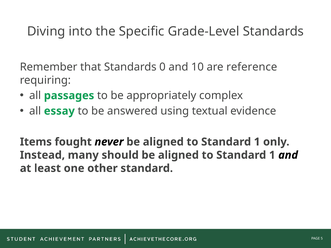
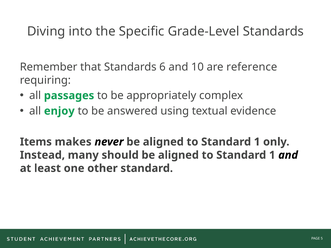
0: 0 -> 6
essay: essay -> enjoy
fought: fought -> makes
